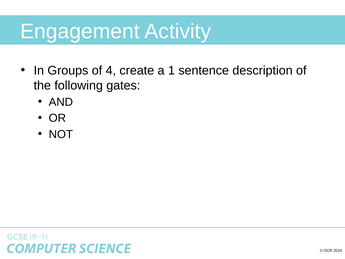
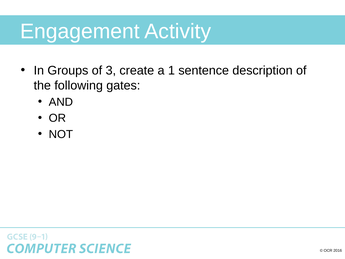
4: 4 -> 3
